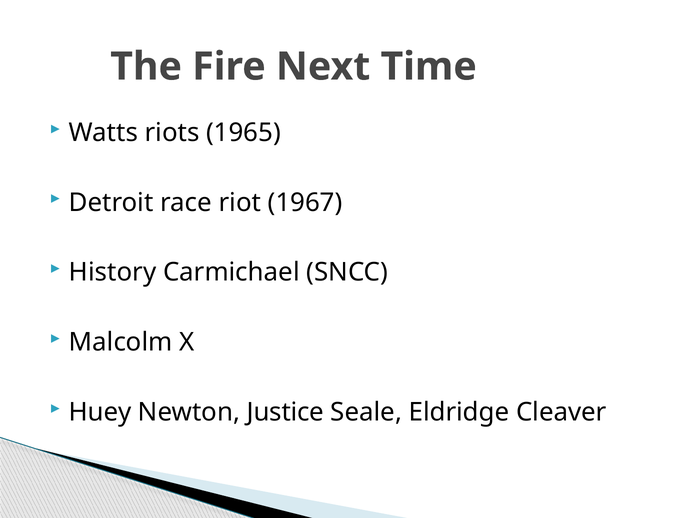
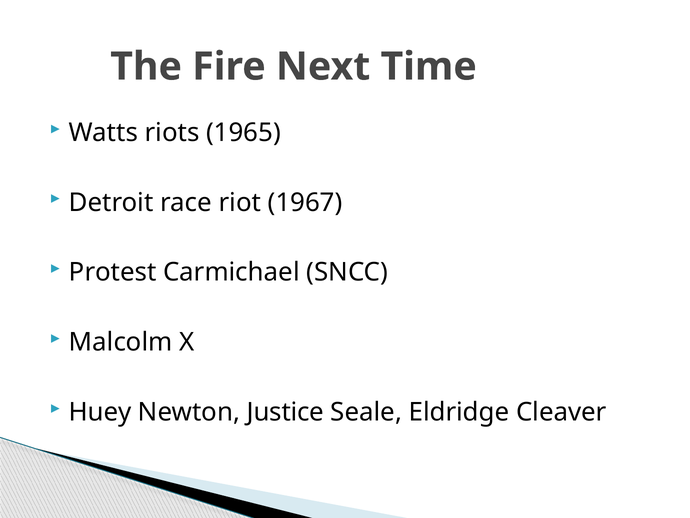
History: History -> Protest
